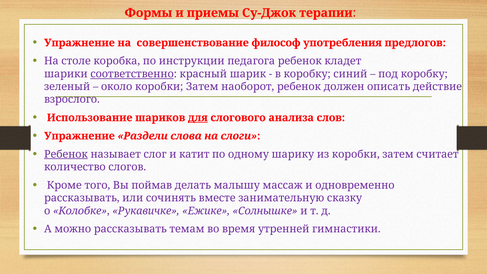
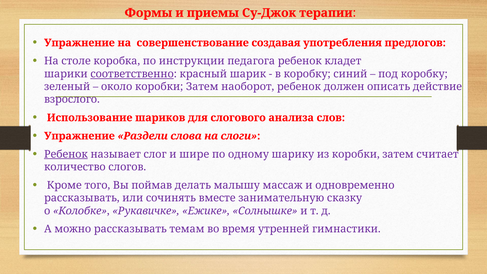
философ: философ -> создавая
для underline: present -> none
катит: катит -> шире
